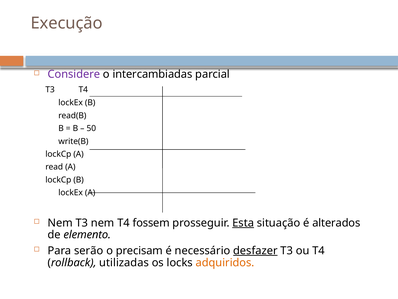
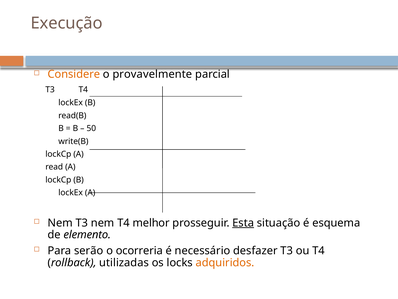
Considere colour: purple -> orange
intercambiadas: intercambiadas -> provavelmente
fossem: fossem -> melhor
alterados: alterados -> esquema
precisam: precisam -> ocorreria
desfazer underline: present -> none
